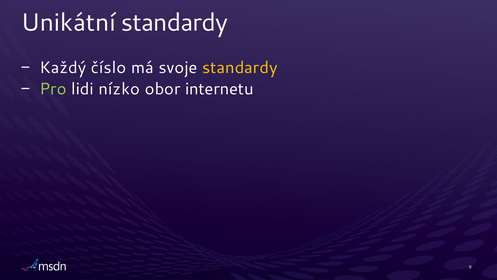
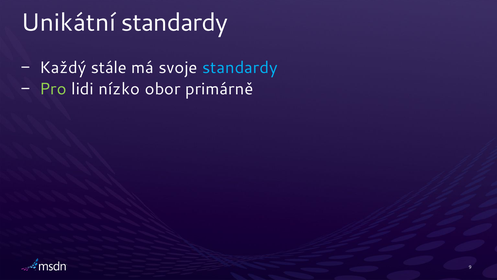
číslo: číslo -> stále
standardy at (240, 68) colour: yellow -> light blue
internetu: internetu -> primárně
